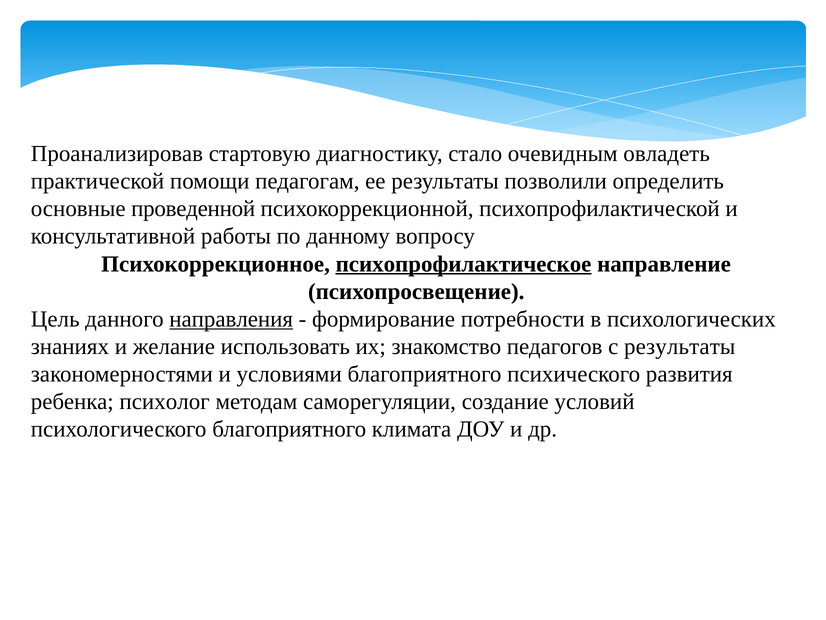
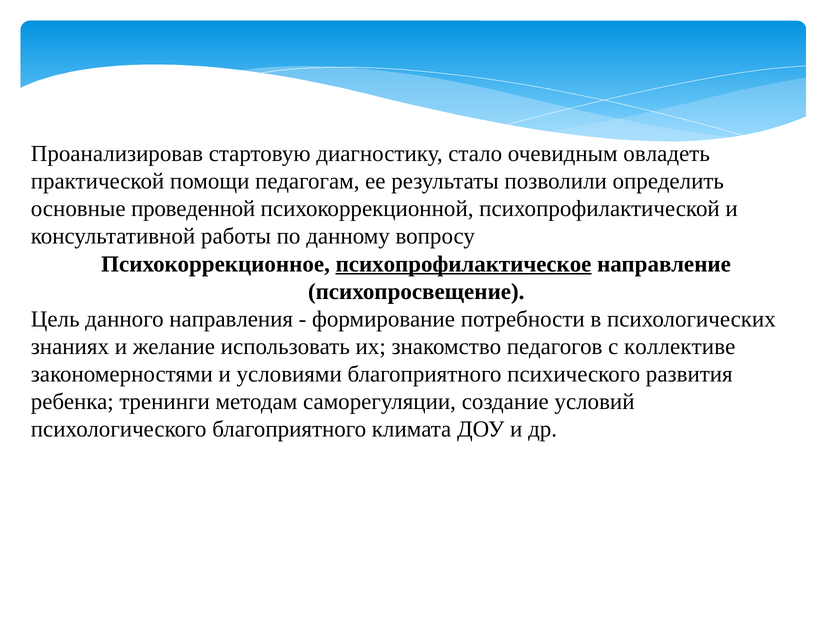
направления underline: present -> none
с результаты: результаты -> коллективе
психолог: психолог -> тренинги
